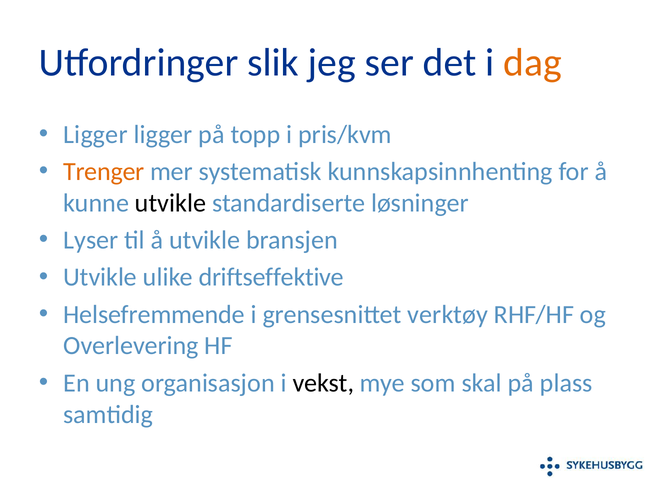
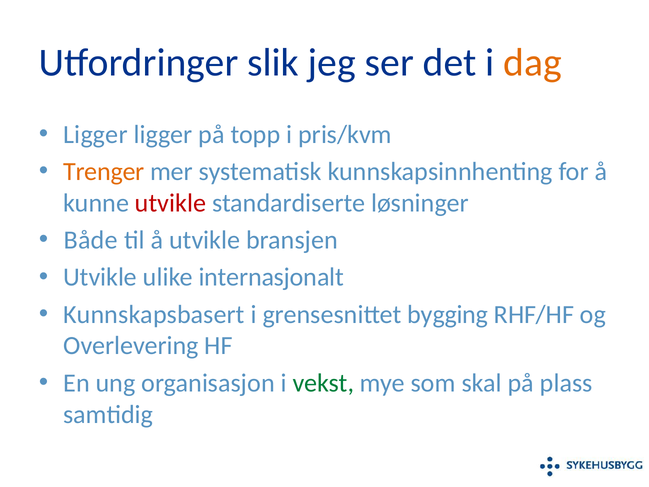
utvikle at (171, 203) colour: black -> red
Lyser: Lyser -> Både
driftseffektive: driftseffektive -> internasjonalt
Helsefremmende: Helsefremmende -> Kunnskapsbasert
verktøy: verktøy -> bygging
vekst colour: black -> green
